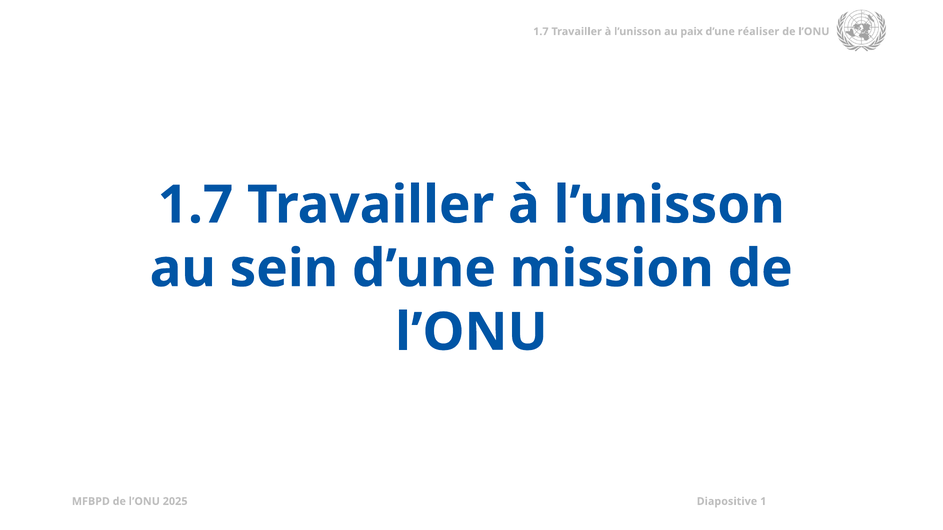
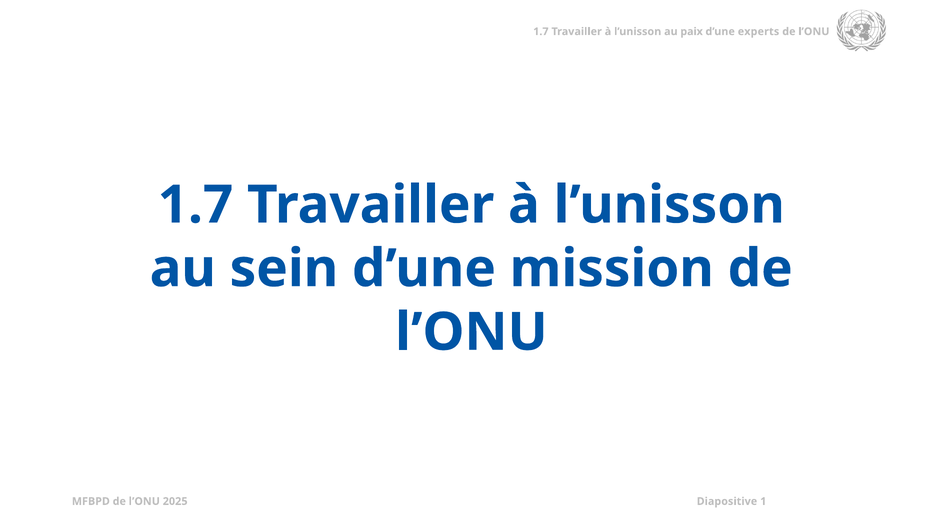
réaliser: réaliser -> experts
